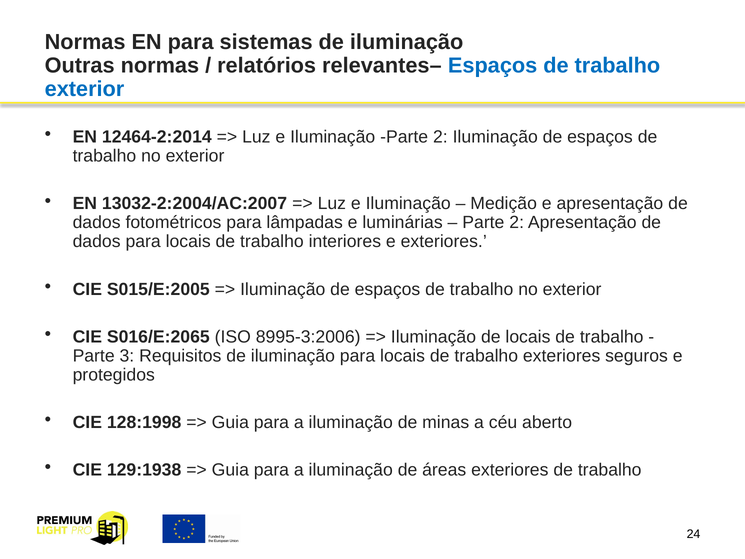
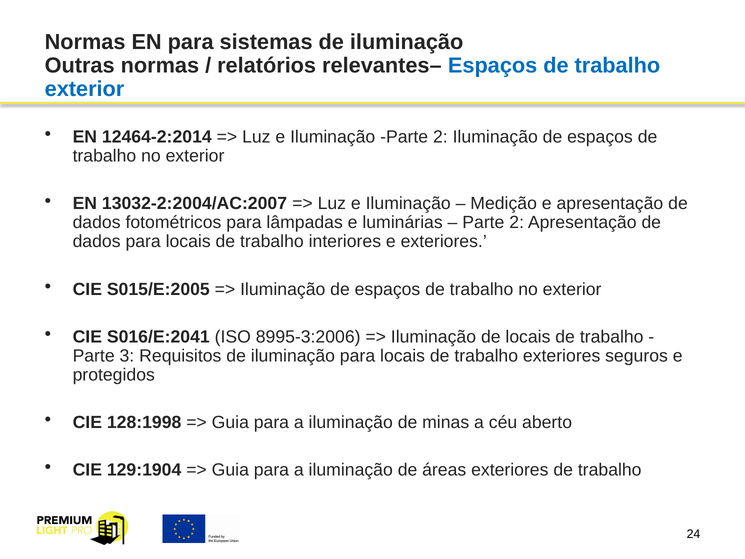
S016/E:2065: S016/E:2065 -> S016/E:2041
129:1938: 129:1938 -> 129:1904
